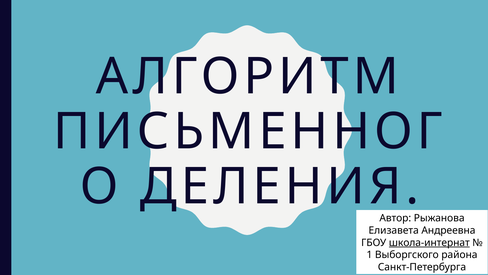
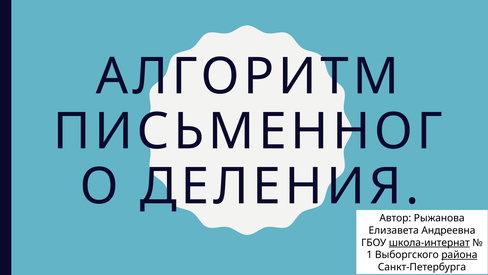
района underline: none -> present
